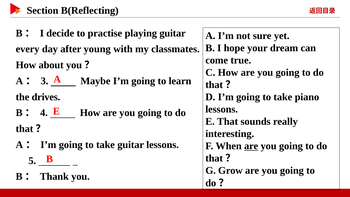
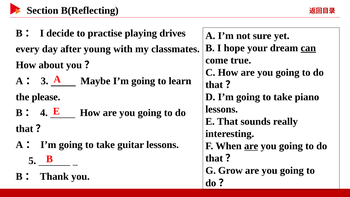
playing guitar: guitar -> drives
can underline: none -> present
drives: drives -> please
